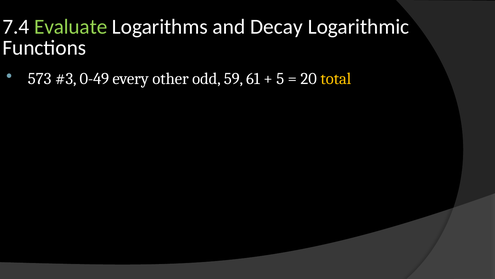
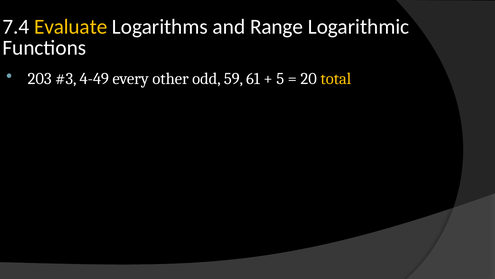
Evaluate colour: light green -> yellow
Decay: Decay -> Range
573: 573 -> 203
0-49: 0-49 -> 4-49
